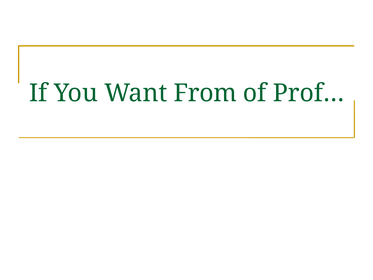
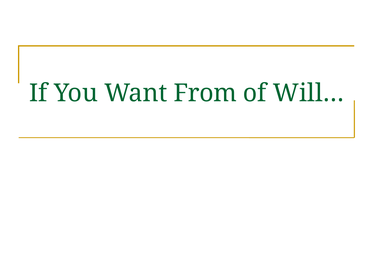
Prof…: Prof… -> Will…
